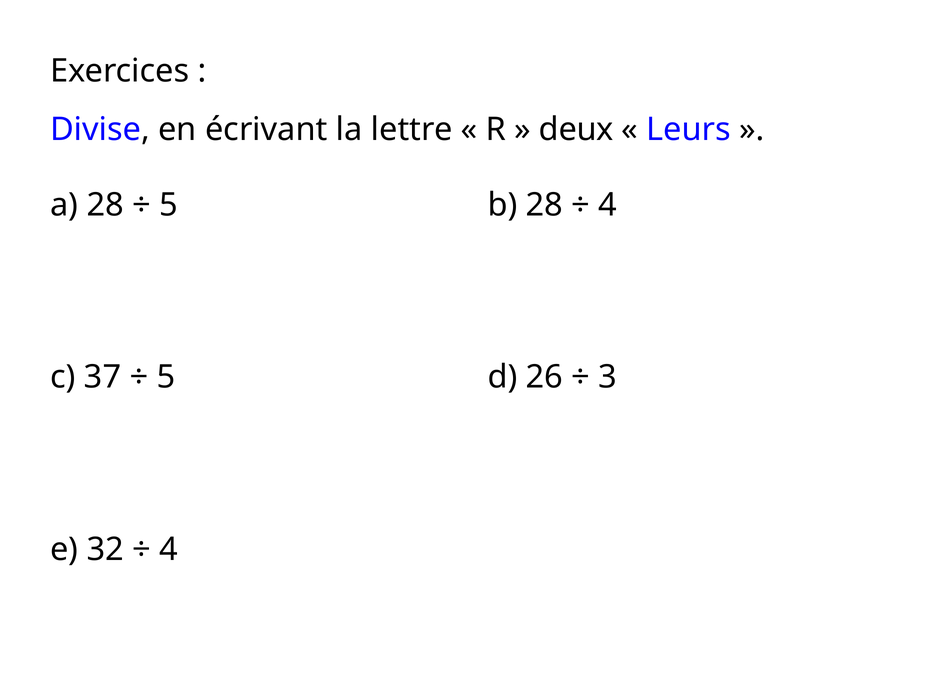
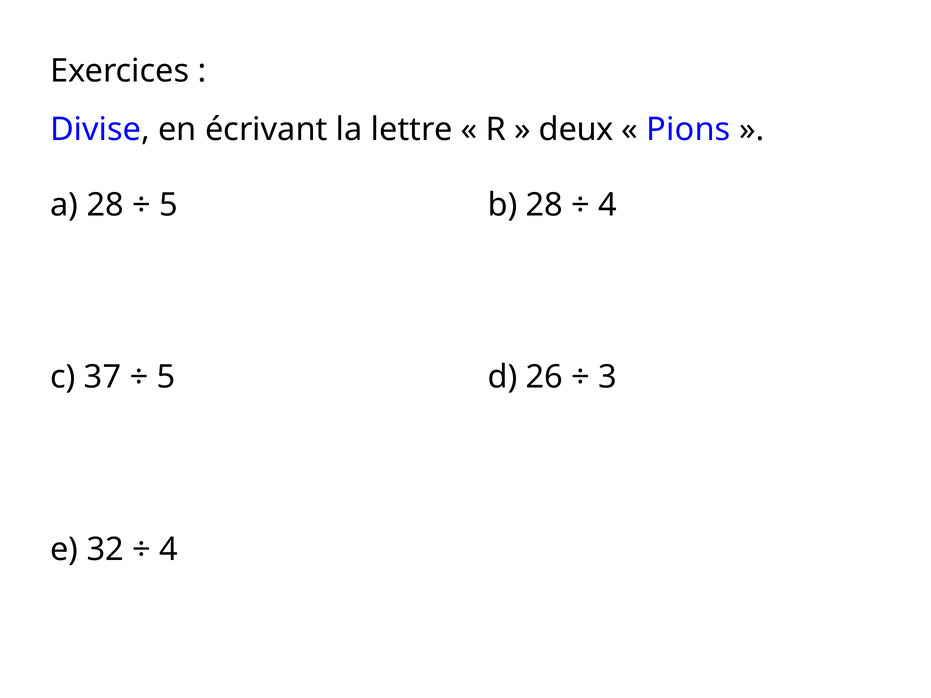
Leurs: Leurs -> Pions
